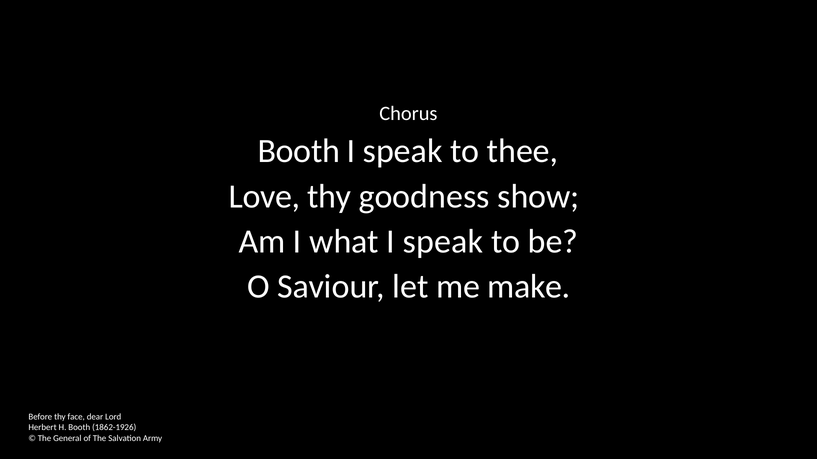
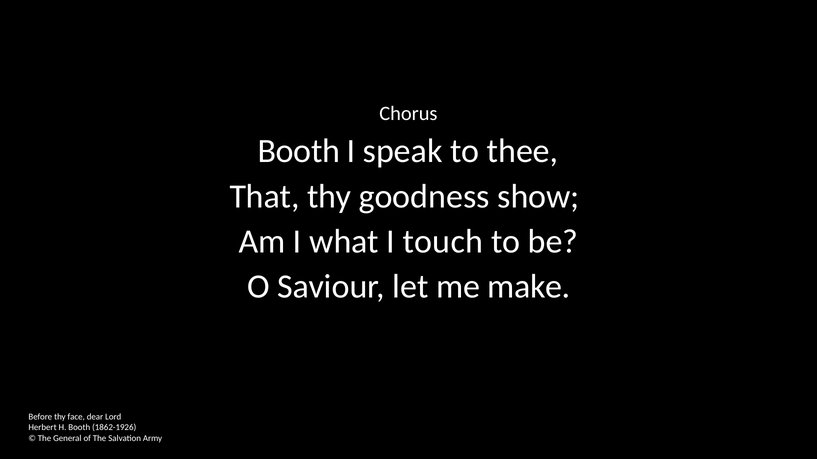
Love: Love -> That
what I speak: speak -> touch
